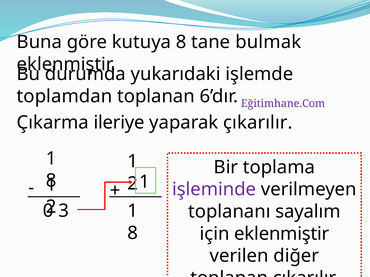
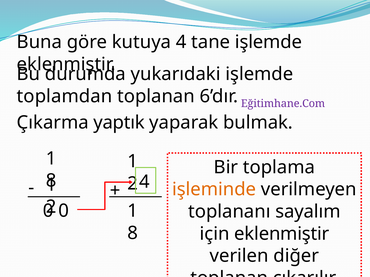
kutuya 8: 8 -> 4
tane bulmak: bulmak -> işlemde
ileriye: ileriye -> yaptık
yaparak çıkarılır: çıkarılır -> bulmak
2 1: 1 -> 4
işleminde colour: purple -> orange
3 at (64, 211): 3 -> 0
